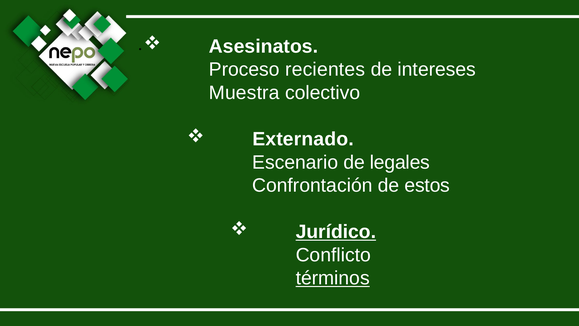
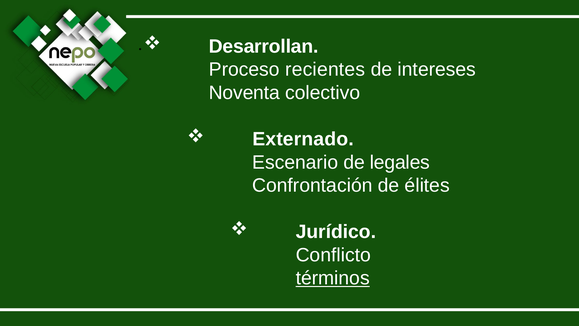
Asesinatos: Asesinatos -> Desarrollan
Muestra: Muestra -> Noventa
estos: estos -> élites
Jurídico underline: present -> none
